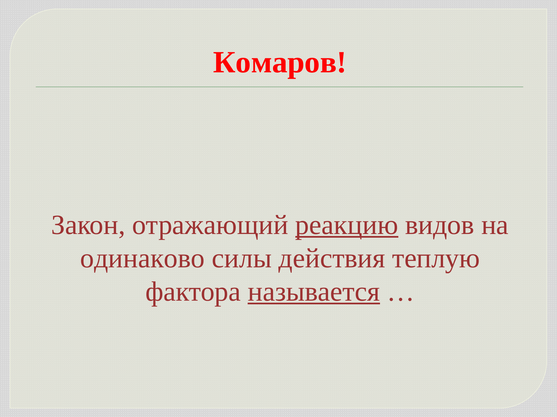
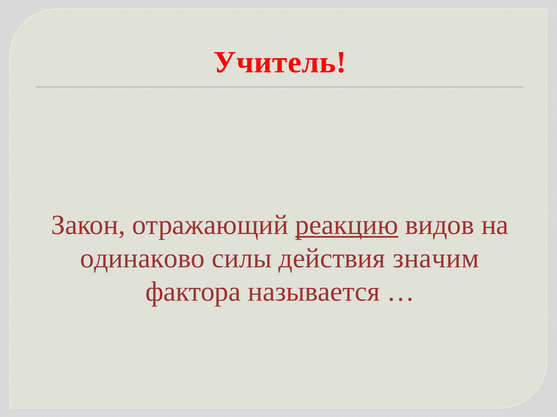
Комаров: Комаров -> Учитель
теплую: теплую -> значим
называется underline: present -> none
